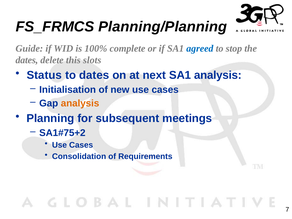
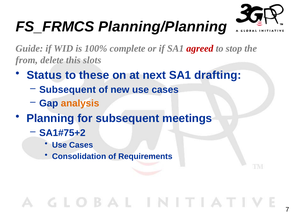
agreed colour: blue -> red
dates at (27, 60): dates -> from
to dates: dates -> these
SA1 analysis: analysis -> drafting
Initialisation at (68, 90): Initialisation -> Subsequent
